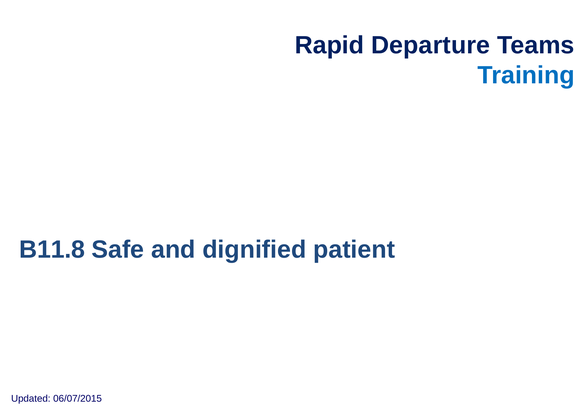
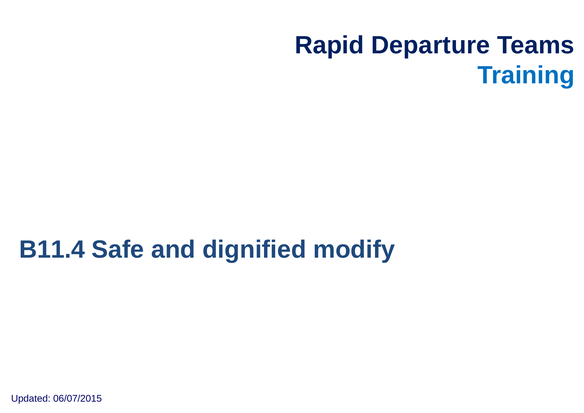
B11.8: B11.8 -> B11.4
patient: patient -> modify
